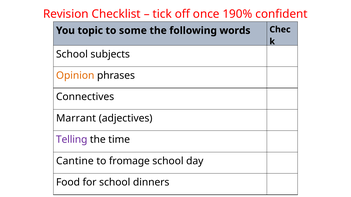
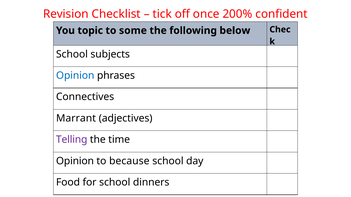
190%: 190% -> 200%
words: words -> below
Opinion at (75, 76) colour: orange -> blue
Cantine at (75, 161): Cantine -> Opinion
fromage: fromage -> because
